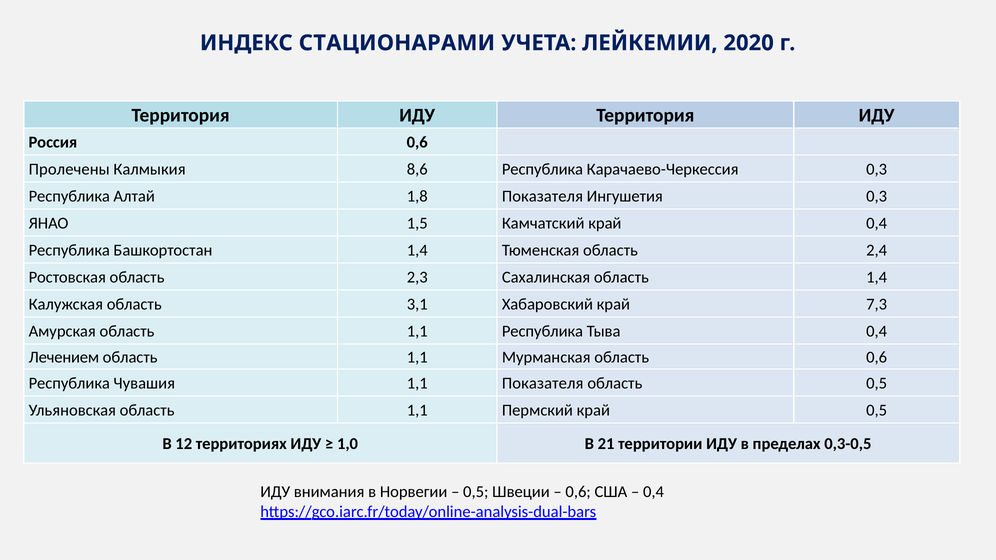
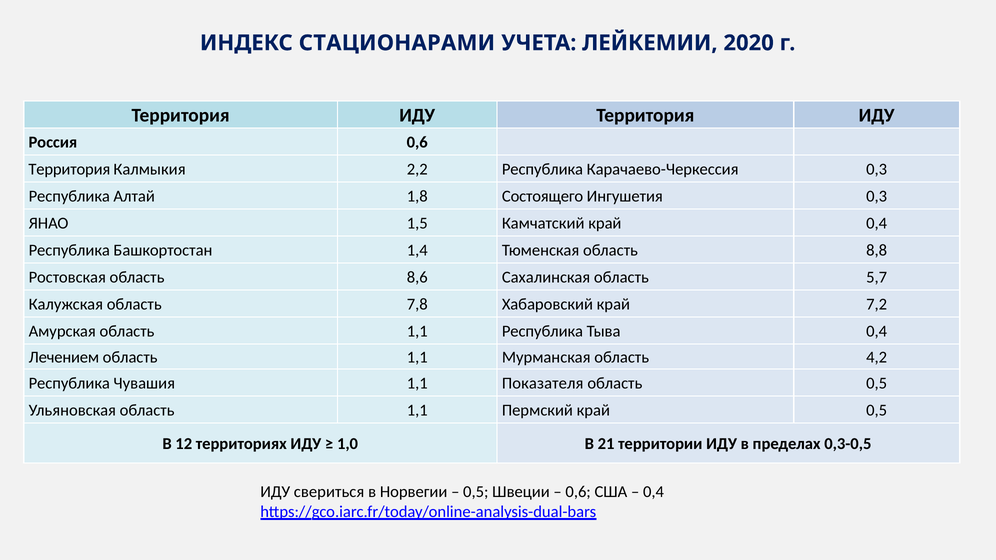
Пролечены at (69, 169): Пролечены -> Территория
8,6: 8,6 -> 2,2
1,8 Показателя: Показателя -> Состоящего
2,4: 2,4 -> 8,8
2,3: 2,3 -> 8,6
область 1,4: 1,4 -> 5,7
3,1: 3,1 -> 7,8
7,3: 7,3 -> 7,2
область 0,6: 0,6 -> 4,2
внимания: внимания -> свериться
